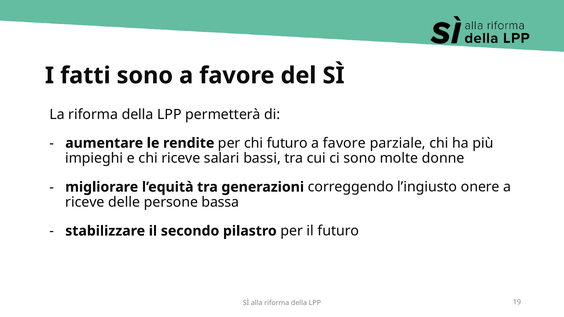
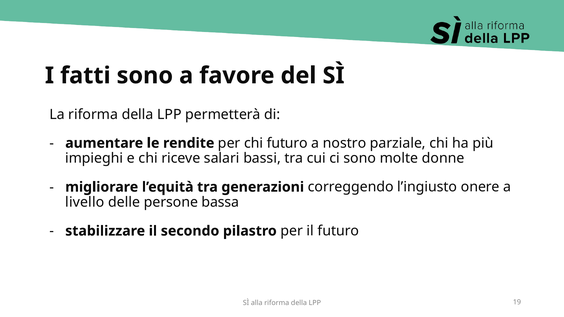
favore at (344, 143): favore -> nostro
riceve at (85, 202): riceve -> livello
